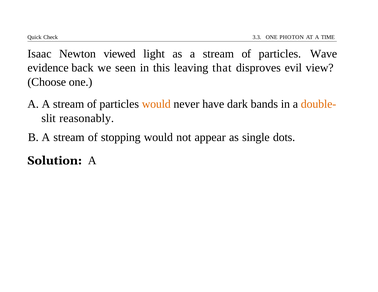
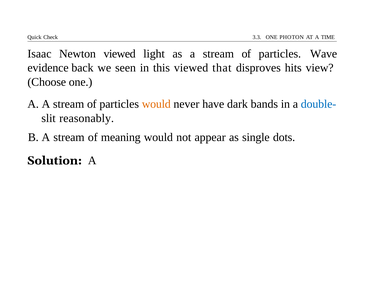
this leaving: leaving -> viewed
evil: evil -> hits
double- colour: orange -> blue
stopping: stopping -> meaning
